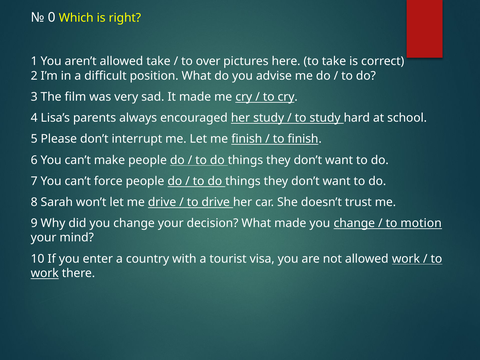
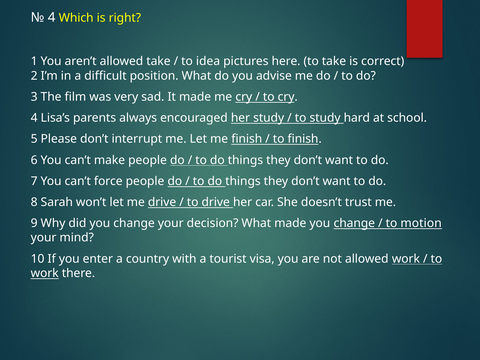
0 at (52, 17): 0 -> 4
over: over -> idea
